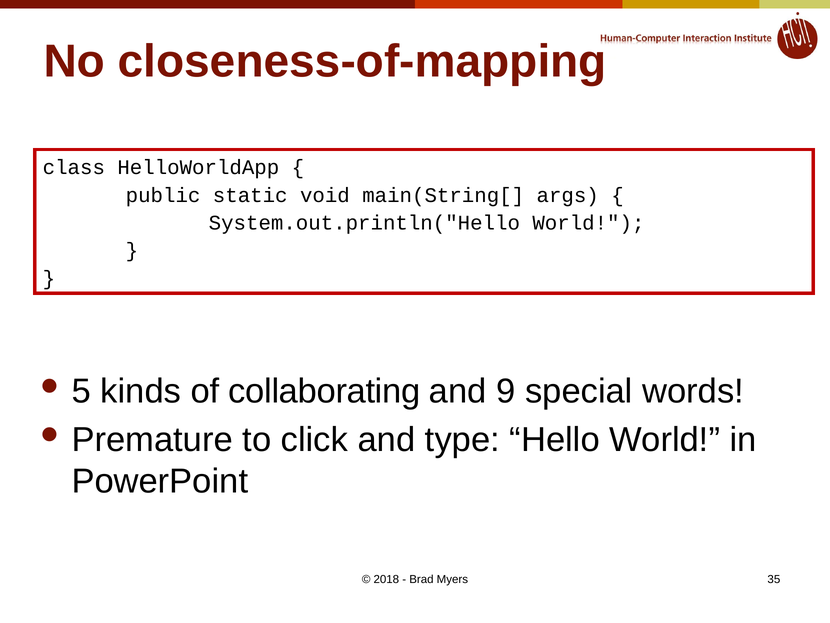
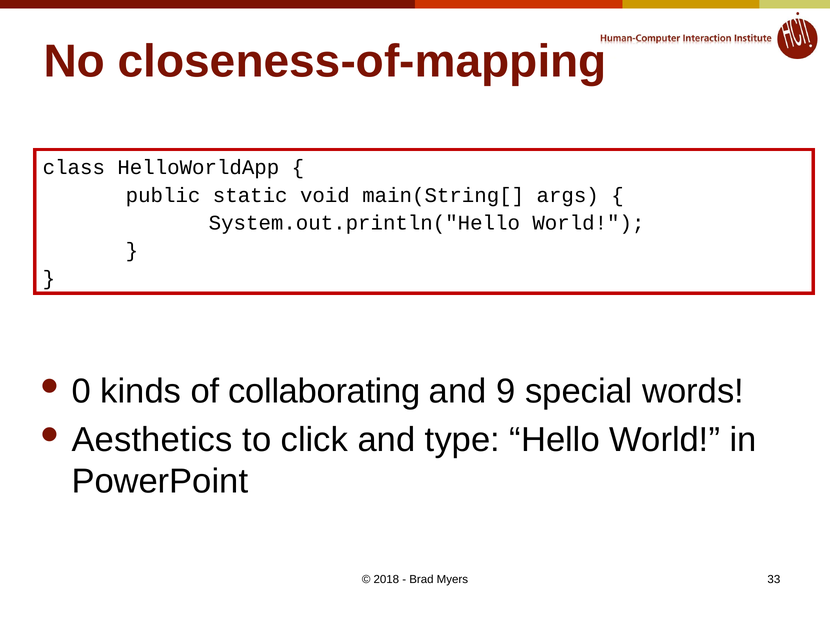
5: 5 -> 0
Premature: Premature -> Aesthetics
35: 35 -> 33
